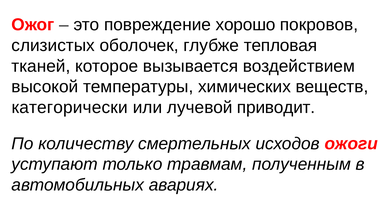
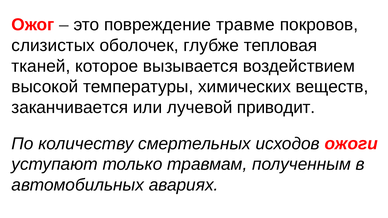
хорошо: хорошо -> травме
категорически: категорически -> заканчивается
